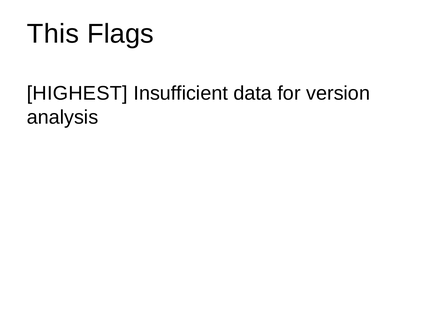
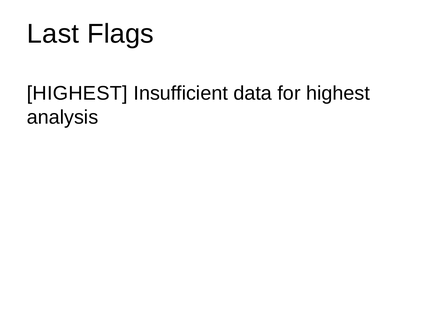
This: This -> Last
for version: version -> highest
